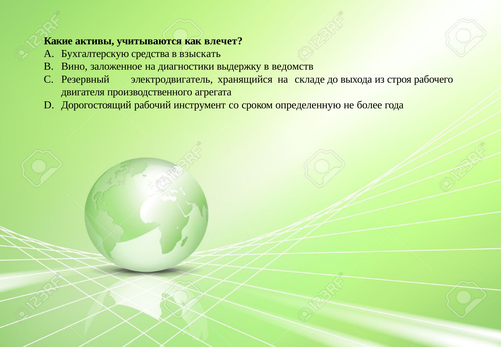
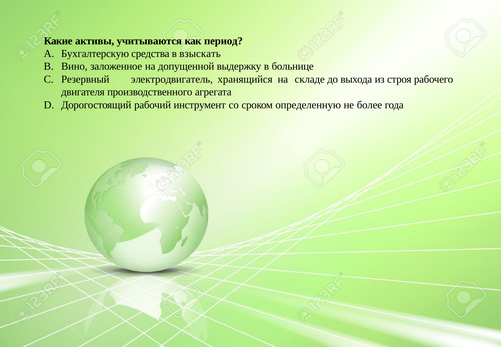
влечет: влечет -> период
диагностики: диагностики -> допущенной
ведомств: ведомств -> больнице
